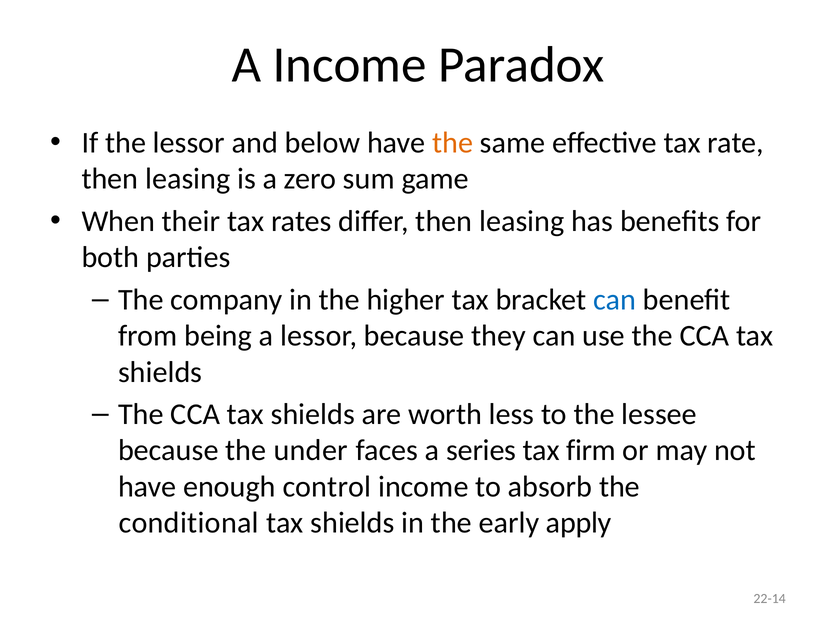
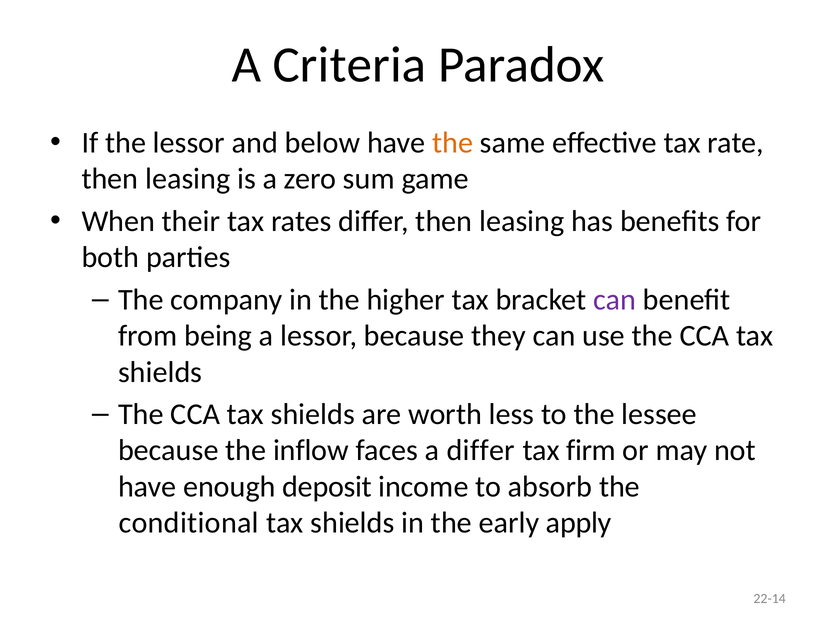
A Income: Income -> Criteria
can at (615, 300) colour: blue -> purple
under: under -> inflow
a series: series -> differ
control: control -> deposit
